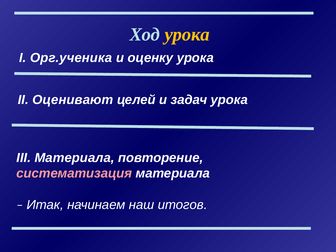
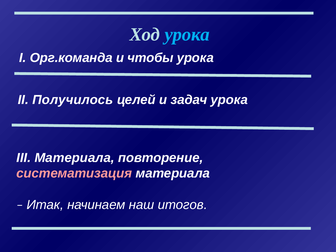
урока at (187, 35) colour: yellow -> light blue
Орг.ученика: Орг.ученика -> Орг.команда
оценку: оценку -> чтобы
Оценивают: Оценивают -> Получилось
